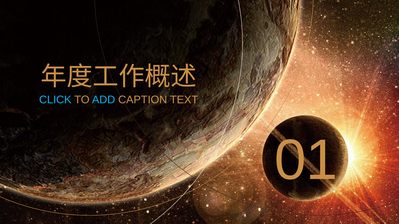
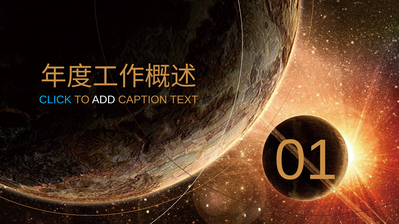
ADD colour: light blue -> white
